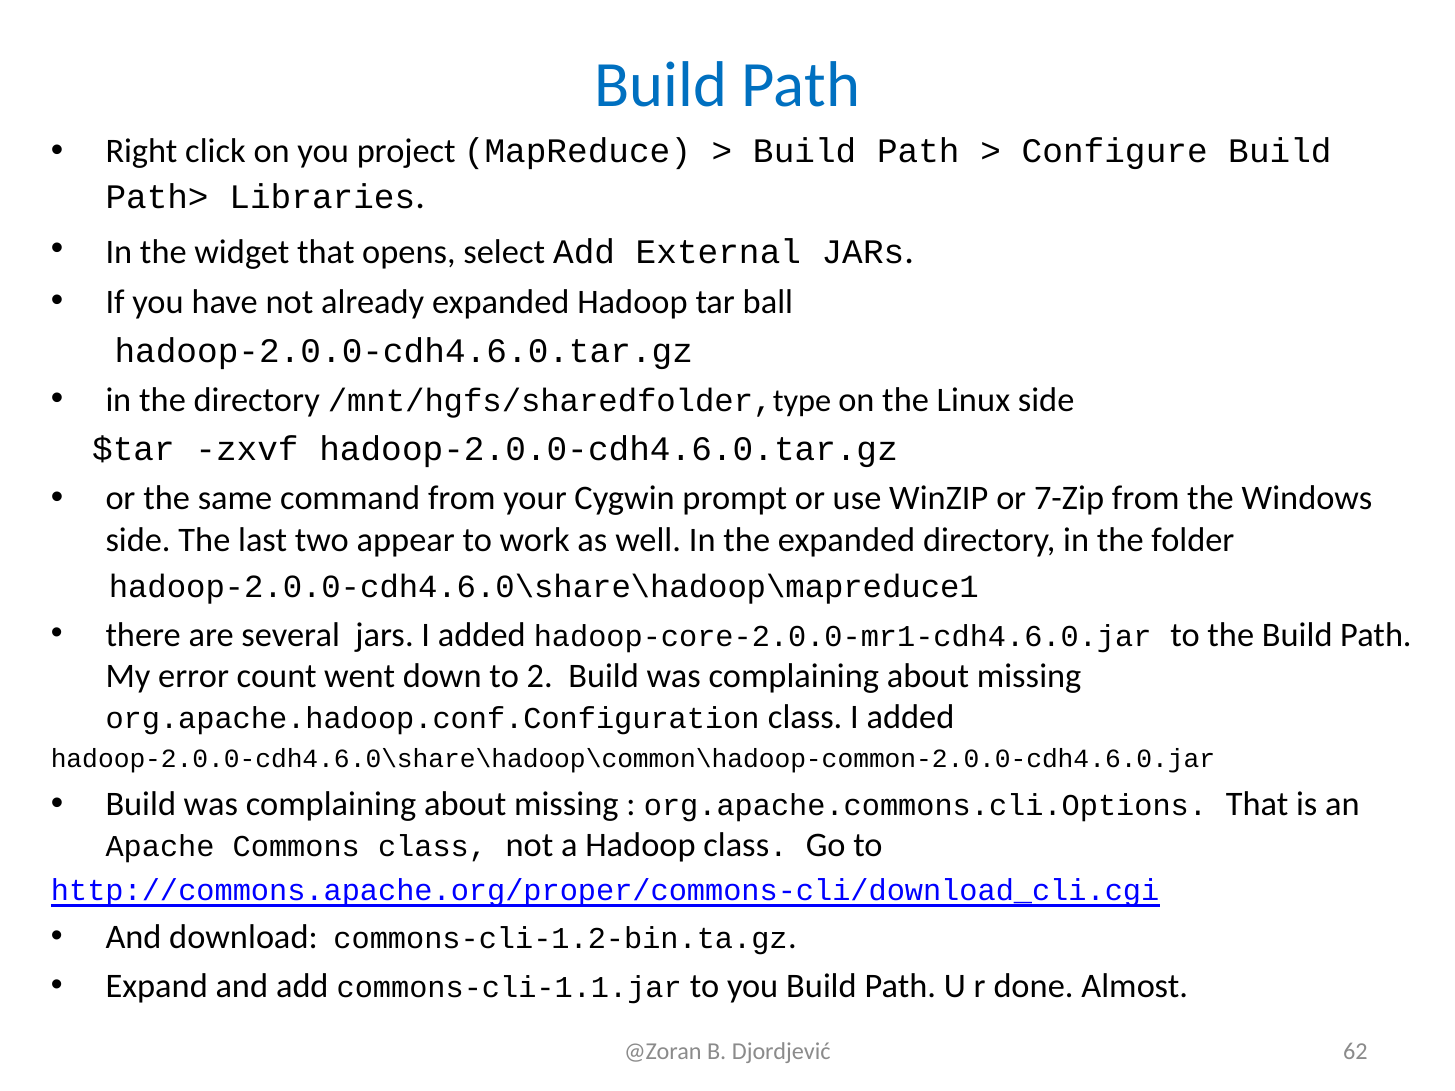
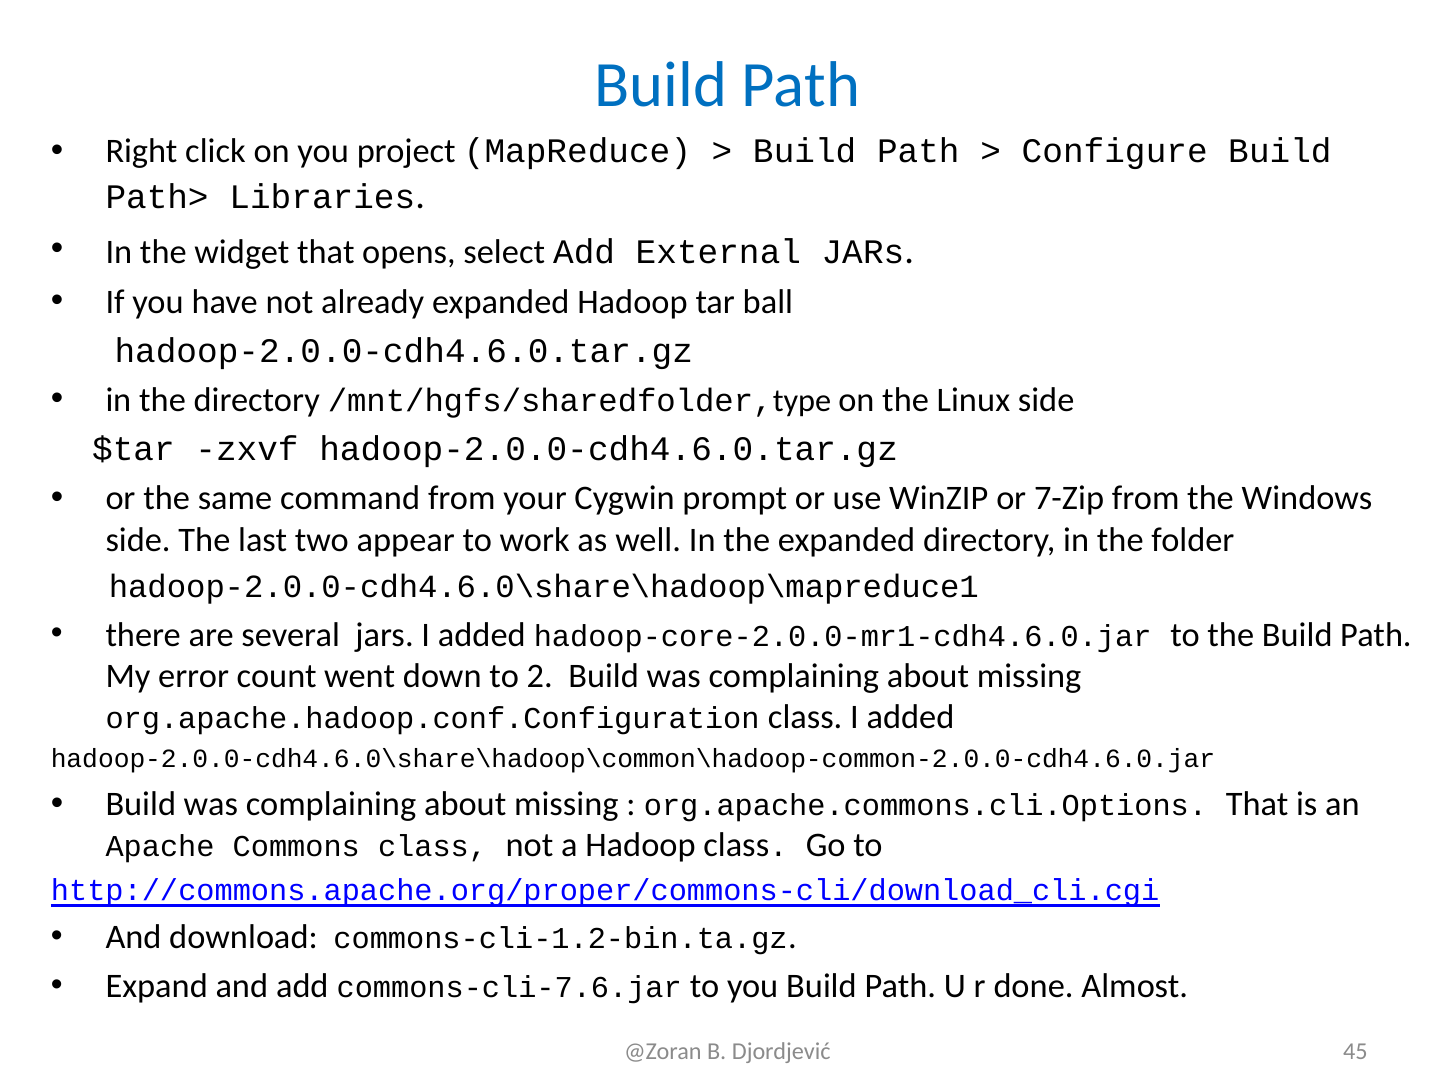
commons-cli-1.1.jar: commons-cli-1.1.jar -> commons-cli-7.6.jar
62: 62 -> 45
